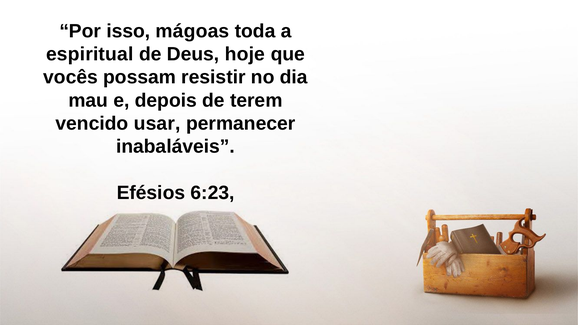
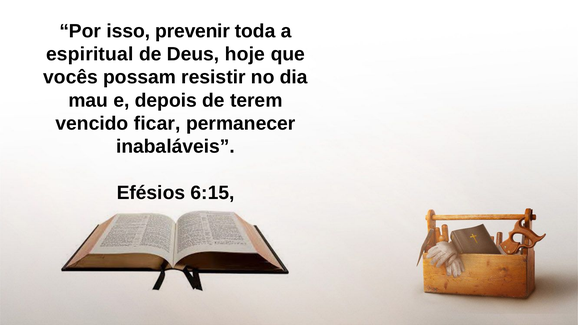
mágoas: mágoas -> prevenir
usar: usar -> ficar
6:23: 6:23 -> 6:15
